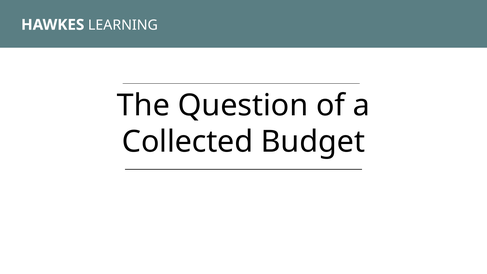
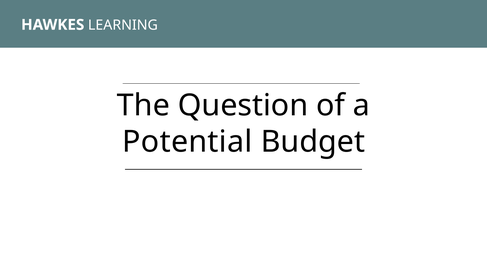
Collected: Collected -> Potential
